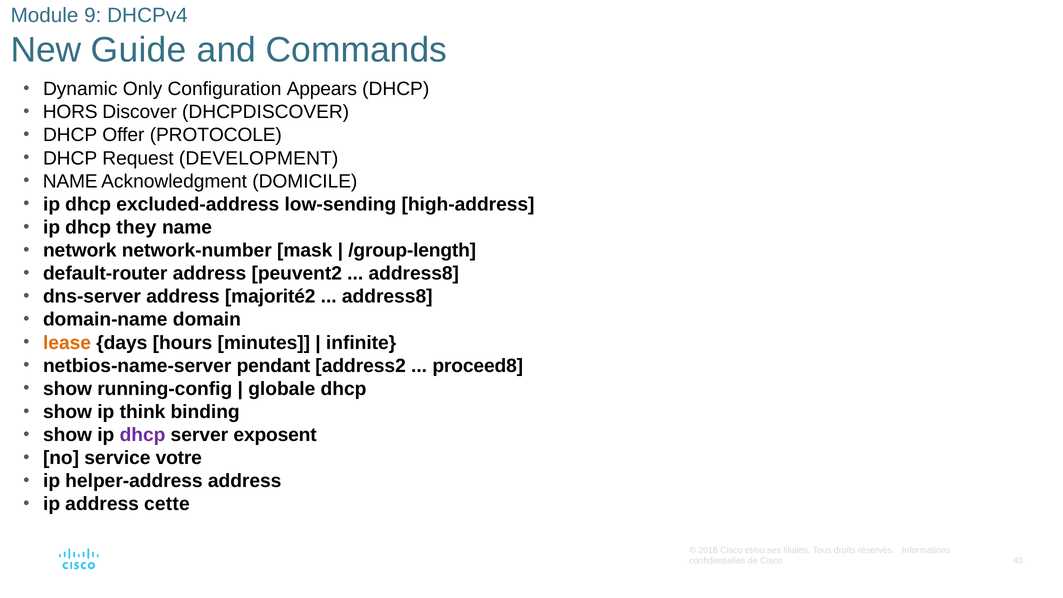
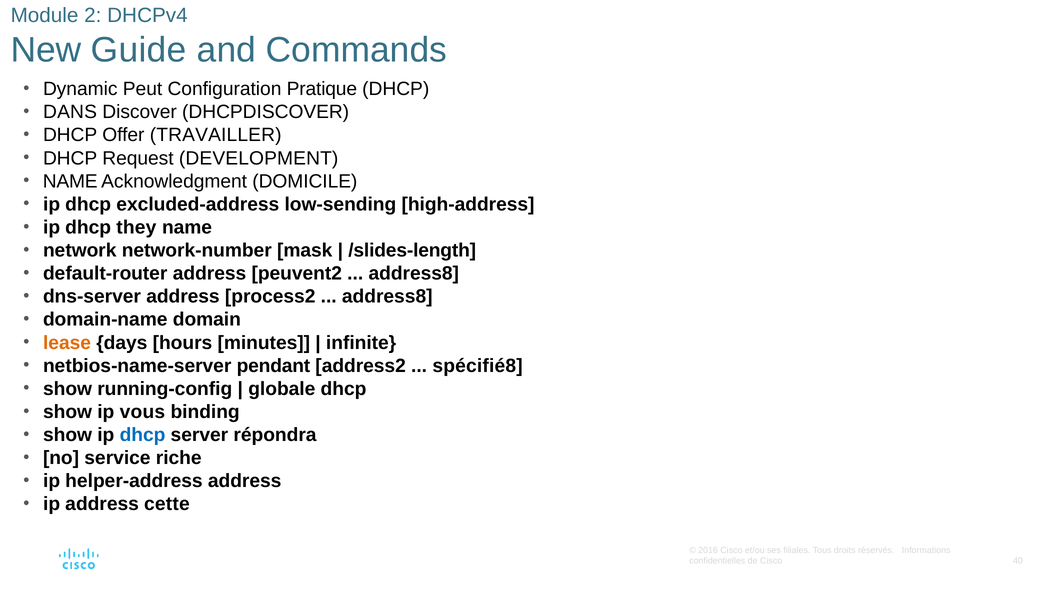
9: 9 -> 2
Only: Only -> Peut
Appears: Appears -> Pratique
HORS: HORS -> DANS
PROTOCOLE: PROTOCOLE -> TRAVAILLER
/group-length: /group-length -> /slides-length
majorité2: majorité2 -> process2
proceed8: proceed8 -> spécifié8
think: think -> vous
dhcp at (143, 435) colour: purple -> blue
exposent: exposent -> répondra
votre: votre -> riche
